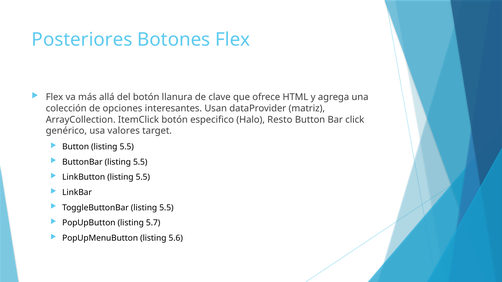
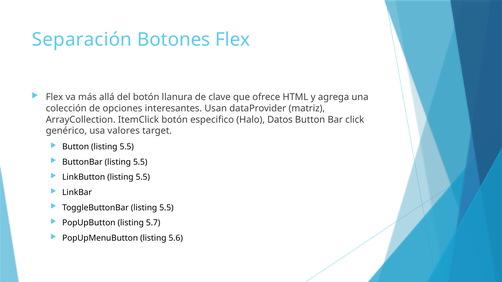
Posteriores: Posteriores -> Separación
Resto: Resto -> Datos
